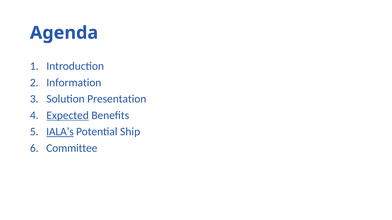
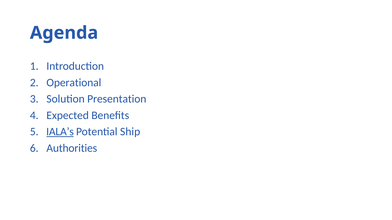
Information: Information -> Operational
Expected underline: present -> none
Committee: Committee -> Authorities
